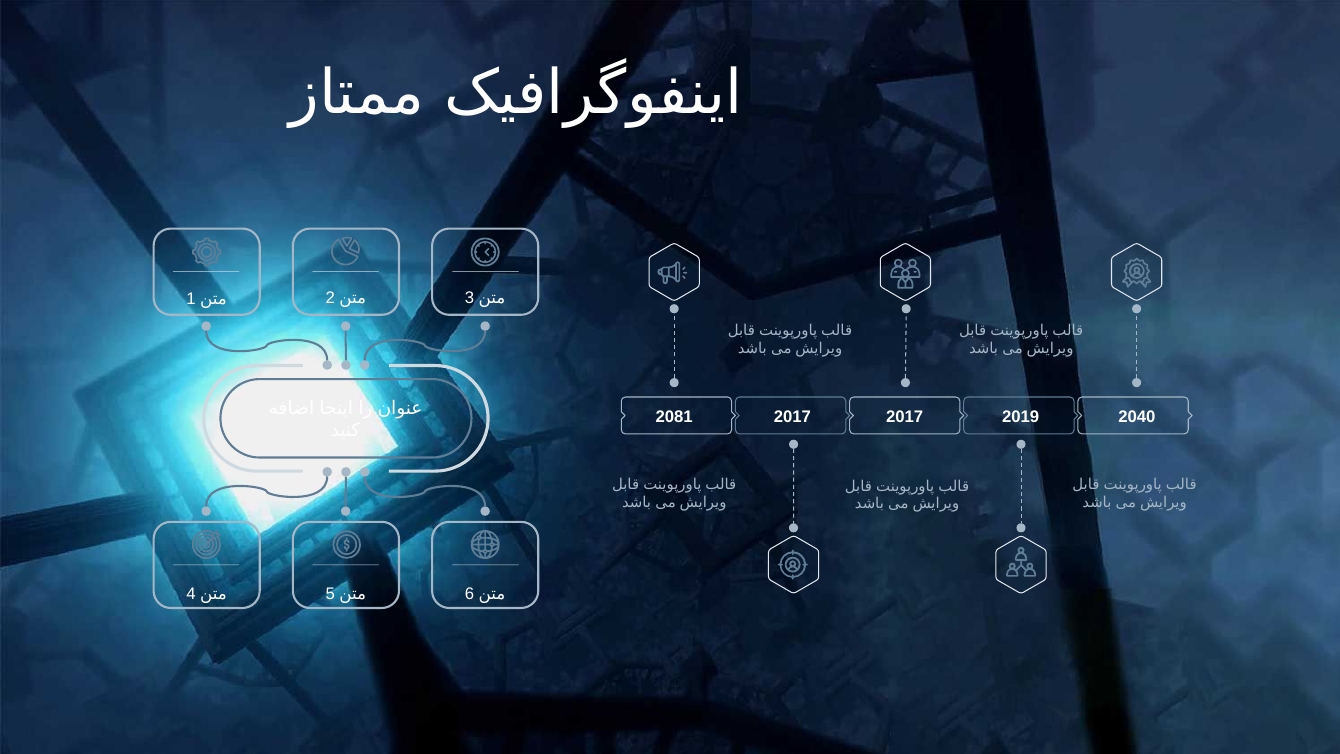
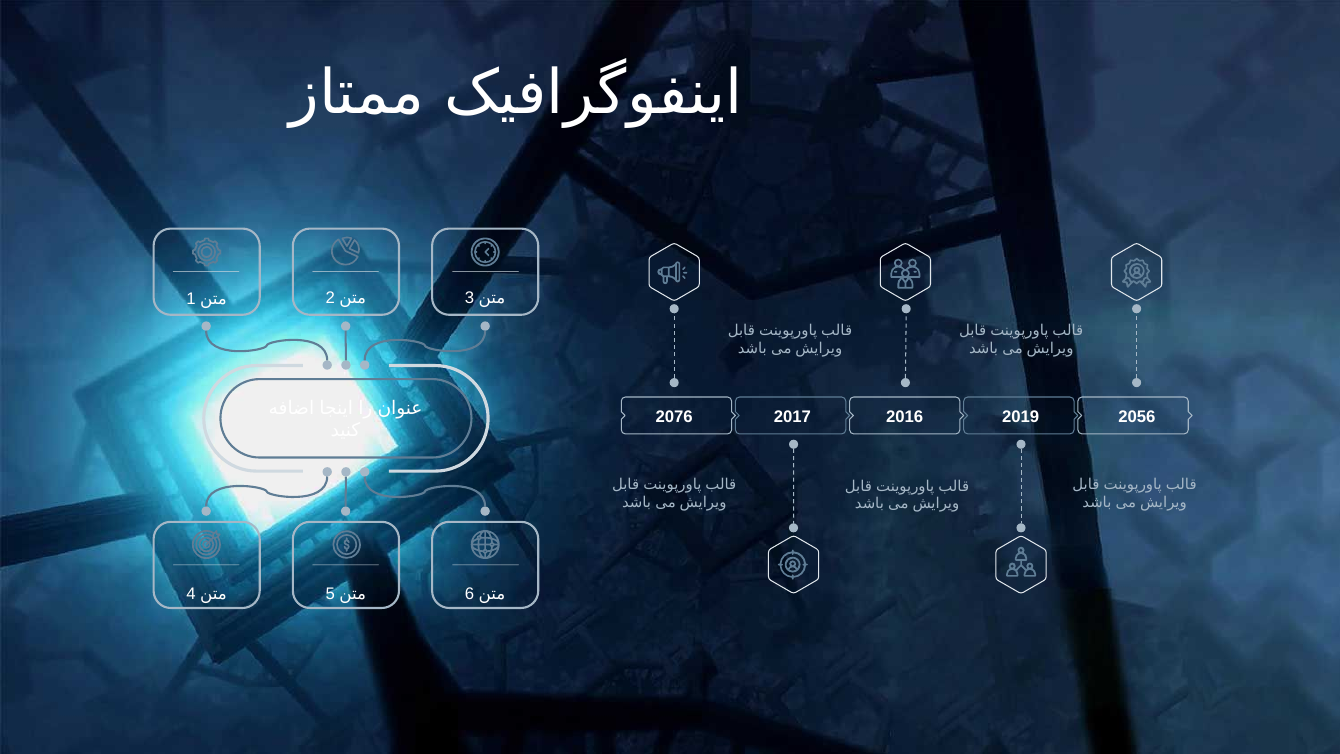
2081: 2081 -> 2076
2017 2017: 2017 -> 2016
2040: 2040 -> 2056
